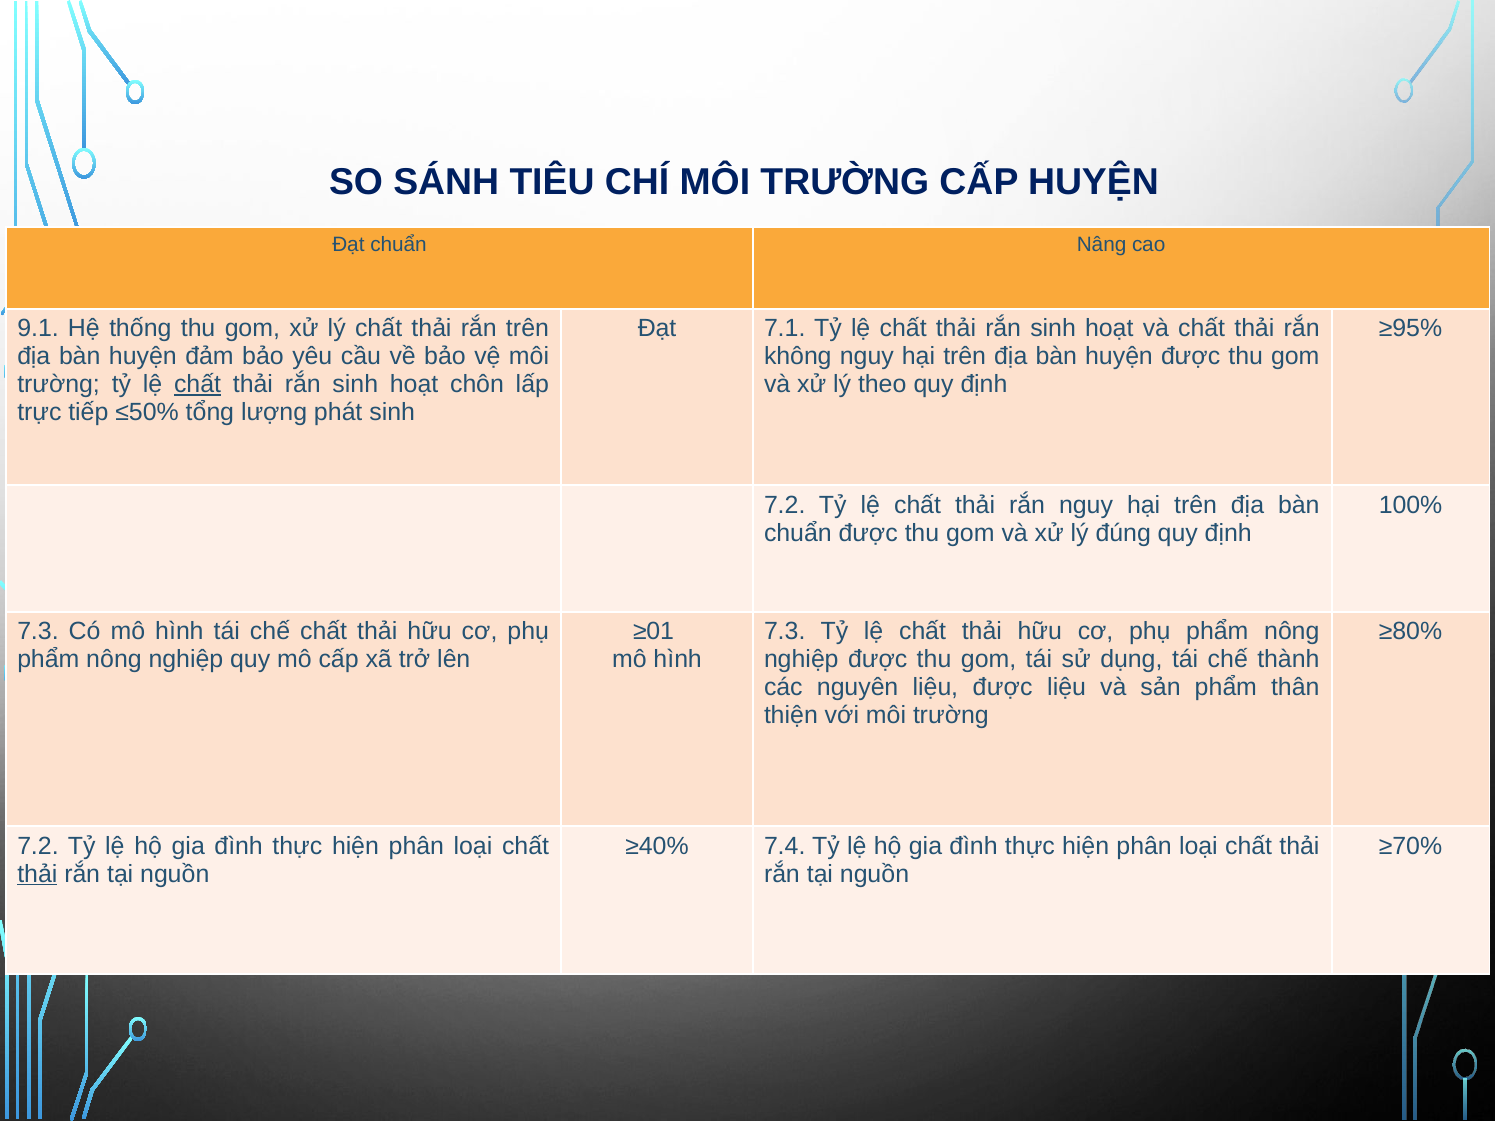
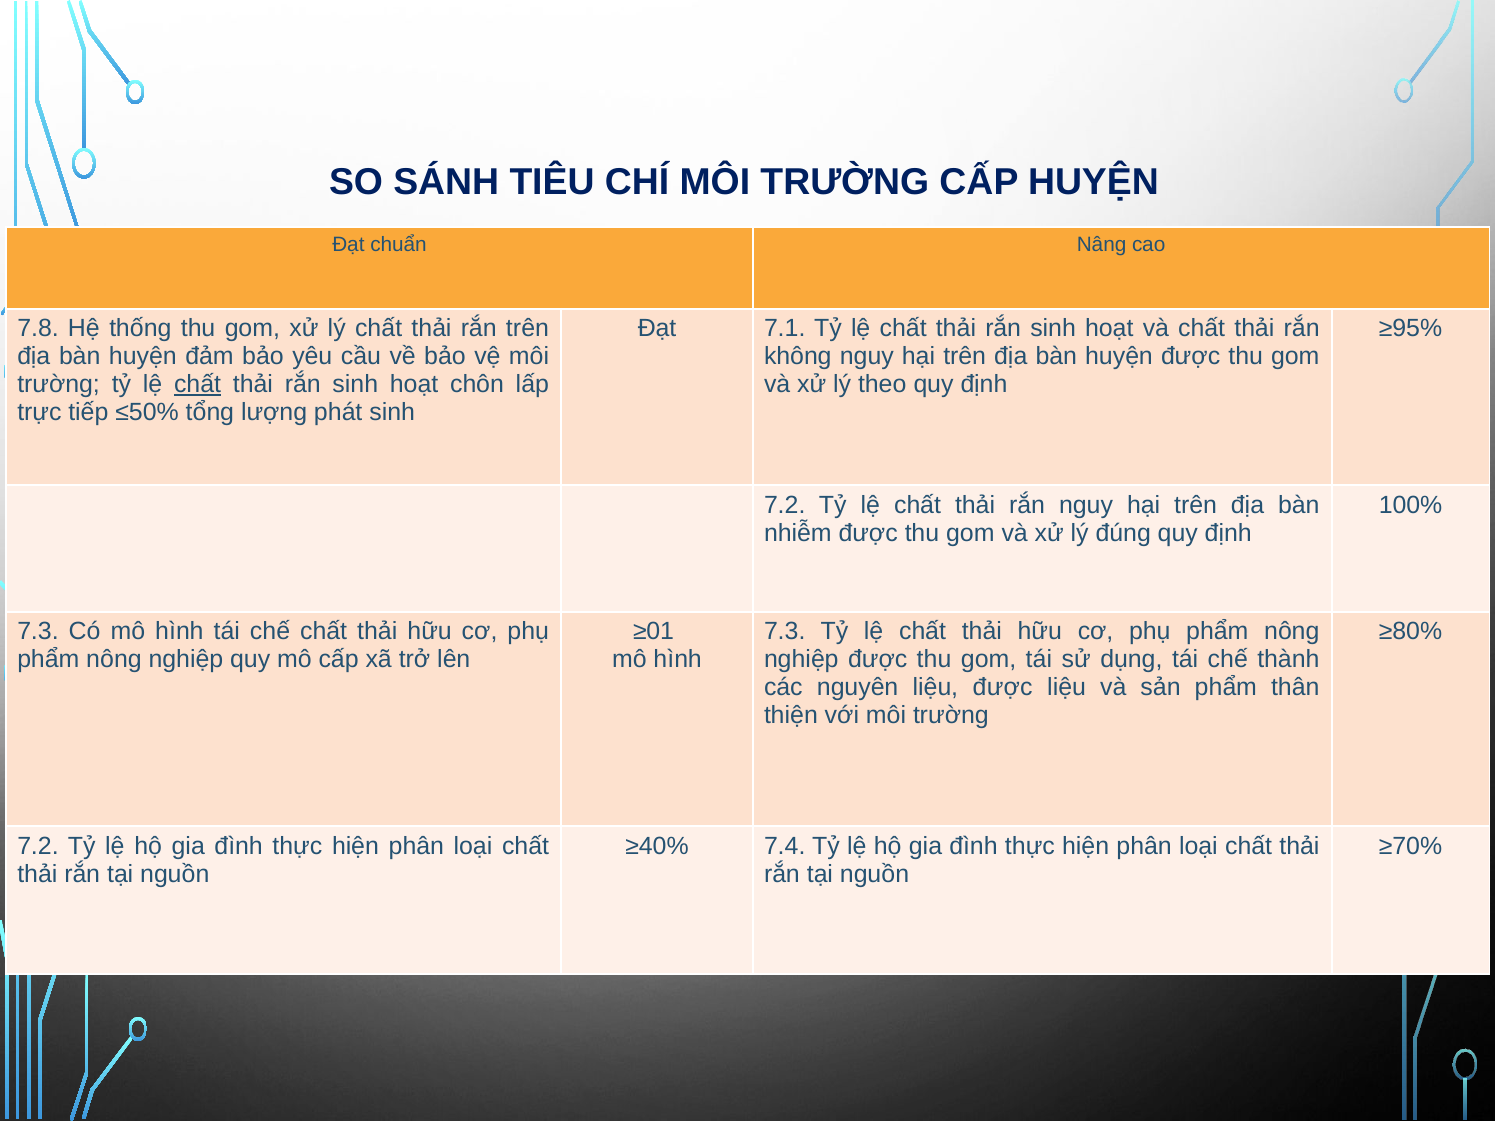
9.1: 9.1 -> 7.8
chuẩn at (798, 533): chuẩn -> nhiễm
thải at (37, 874) underline: present -> none
